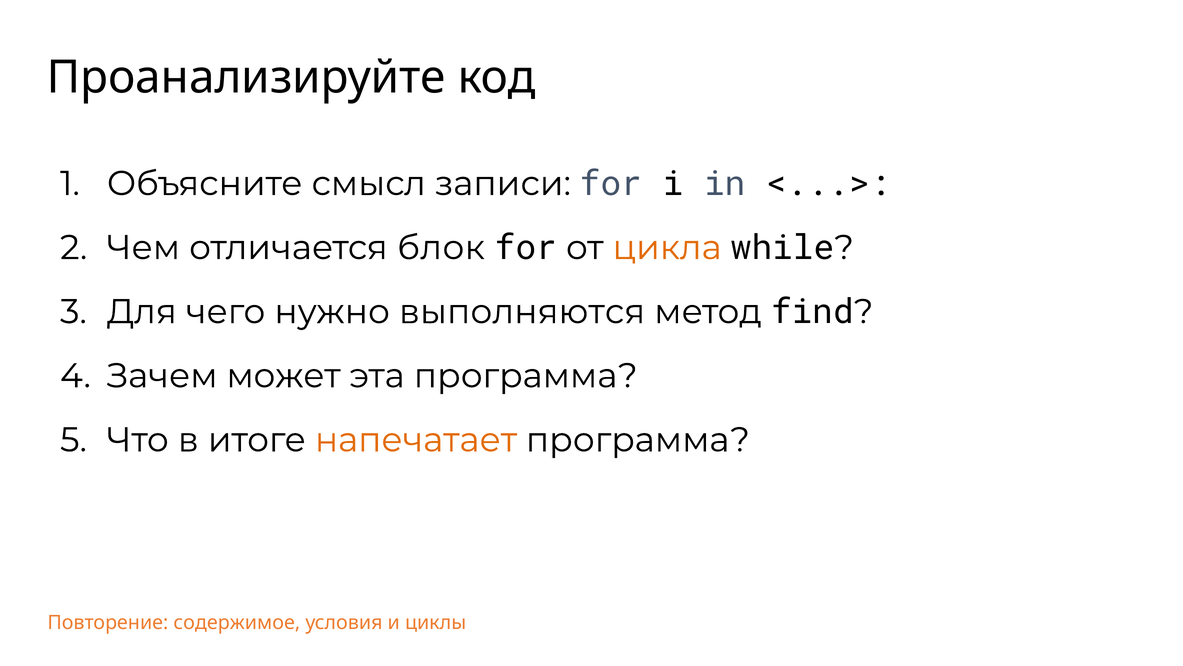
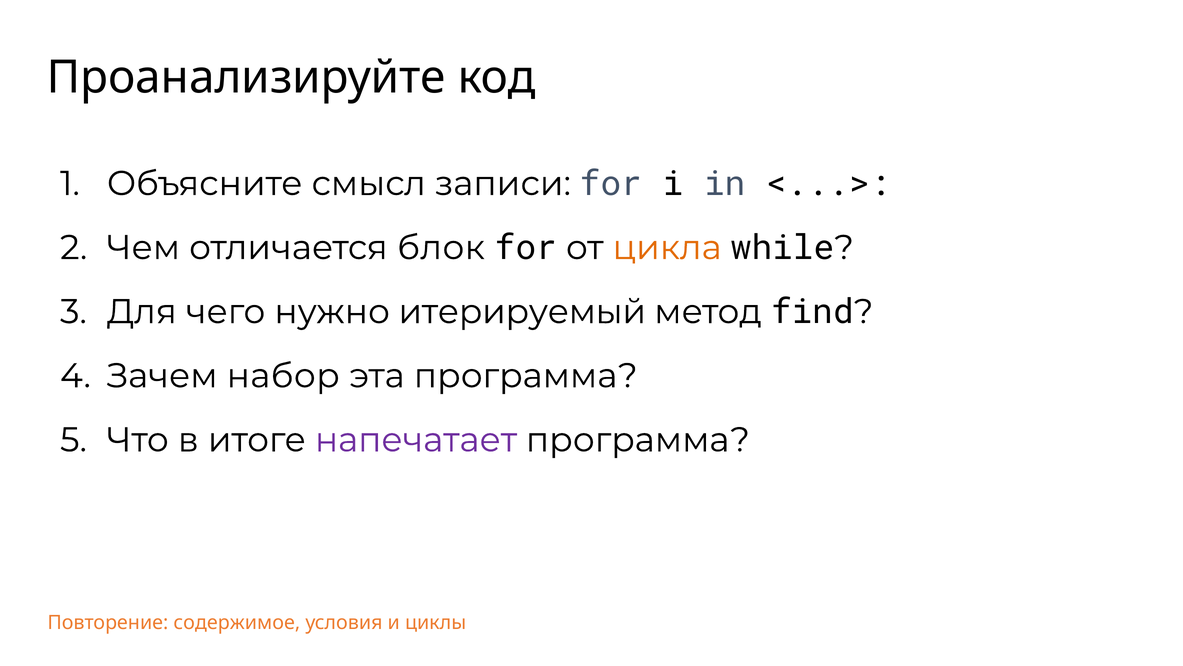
выполняются: выполняются -> итерируемый
может: может -> набор
напечатает colour: orange -> purple
